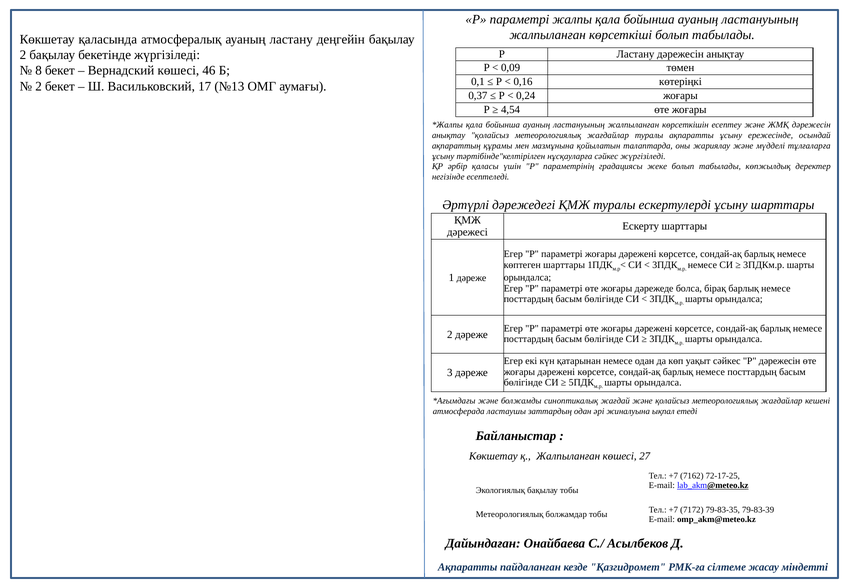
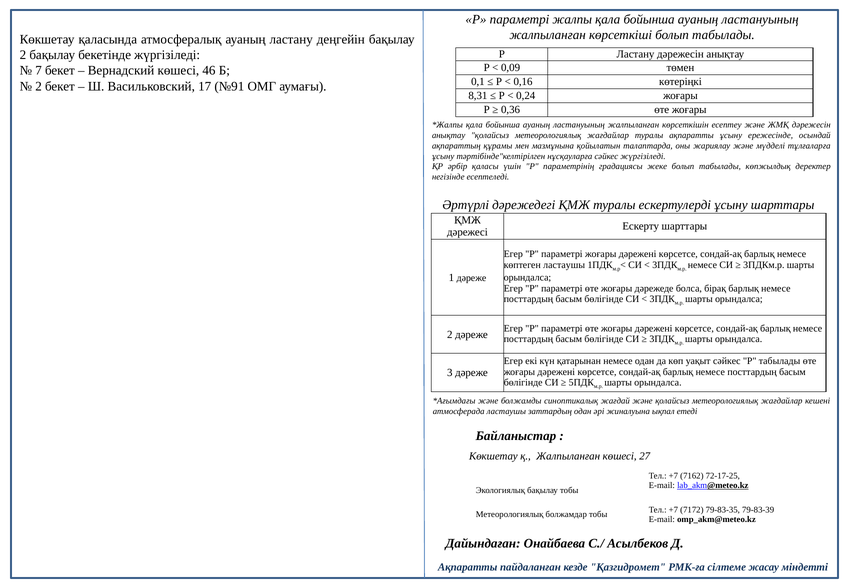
8: 8 -> 7
№13: №13 -> №91
0,37: 0,37 -> 8,31
4,54: 4,54 -> 0,36
көптеген шарттары: шарттары -> ластаушы
Р дәрежесін: дәрежесін -> табылады
